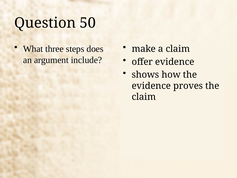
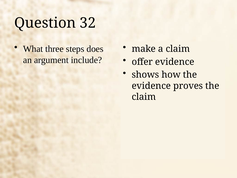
50: 50 -> 32
